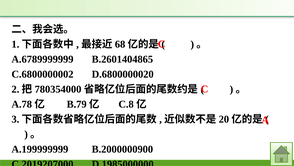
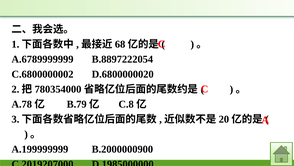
B.2601404865: B.2601404865 -> B.8897222054
